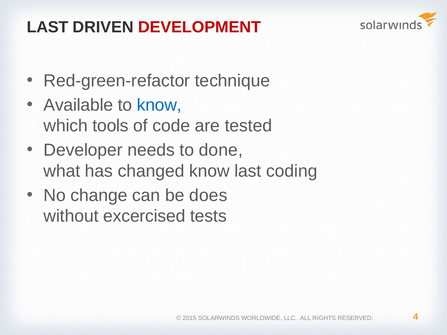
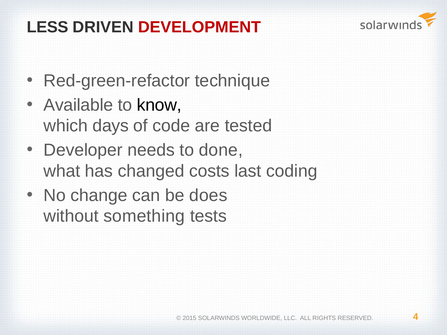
LAST at (48, 27): LAST -> LESS
know at (159, 105) colour: blue -> black
tools: tools -> days
changed know: know -> costs
excercised: excercised -> something
